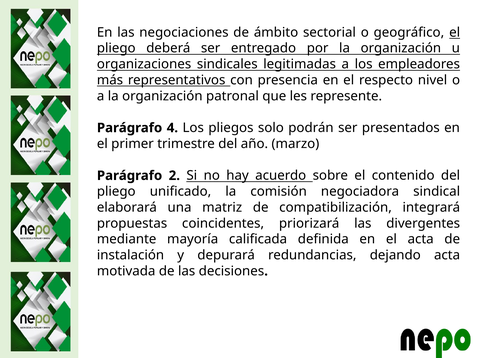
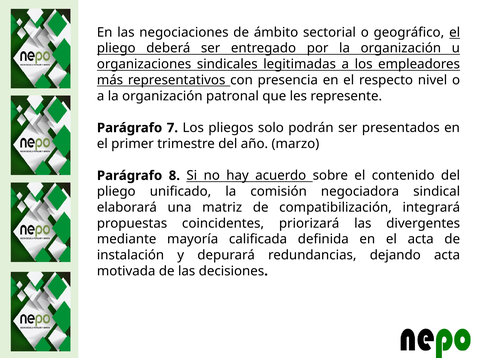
4: 4 -> 7
2: 2 -> 8
